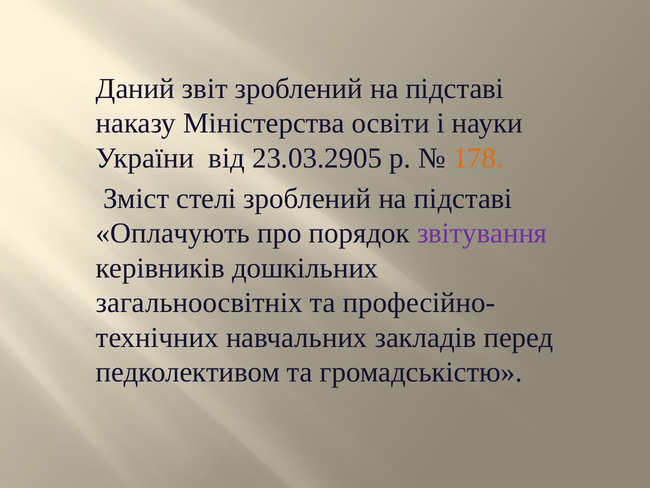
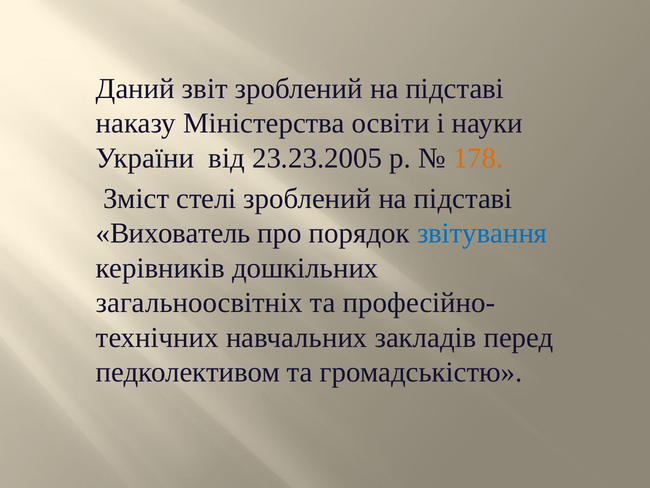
23.03.2905: 23.03.2905 -> 23.23.2005
Оплачують: Оплачують -> Вихователь
звітування colour: purple -> blue
